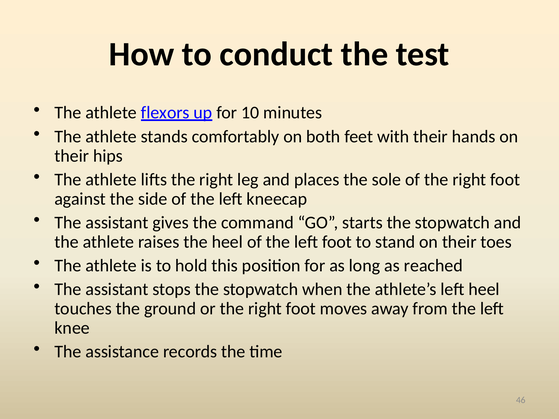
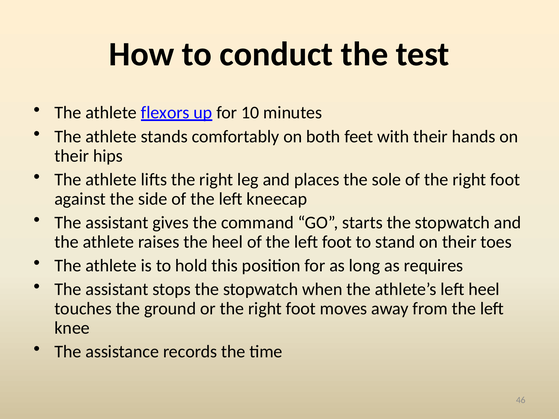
reached: reached -> requires
